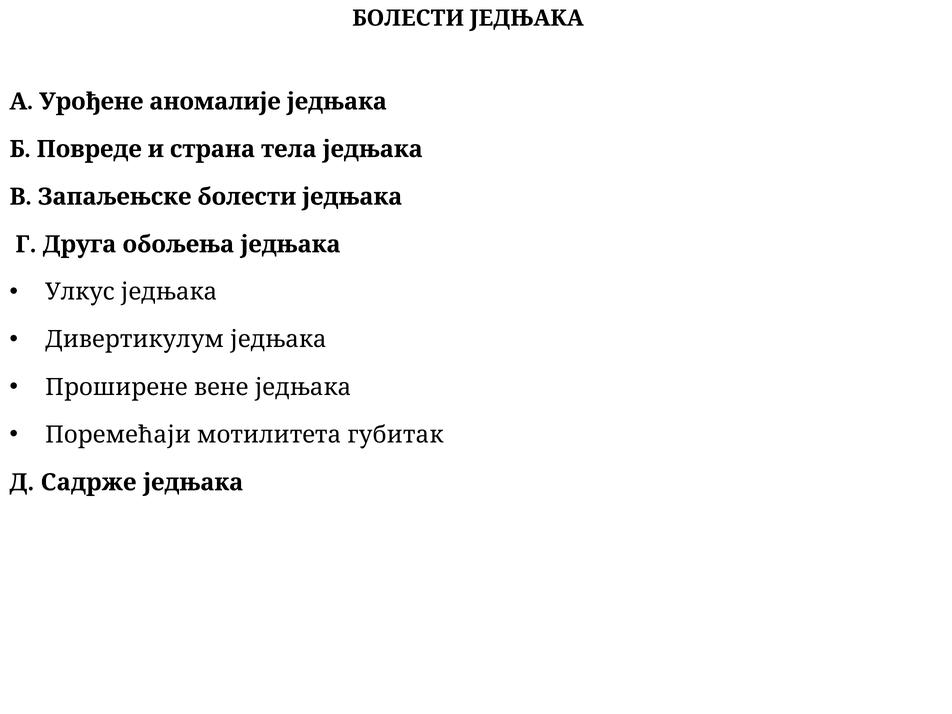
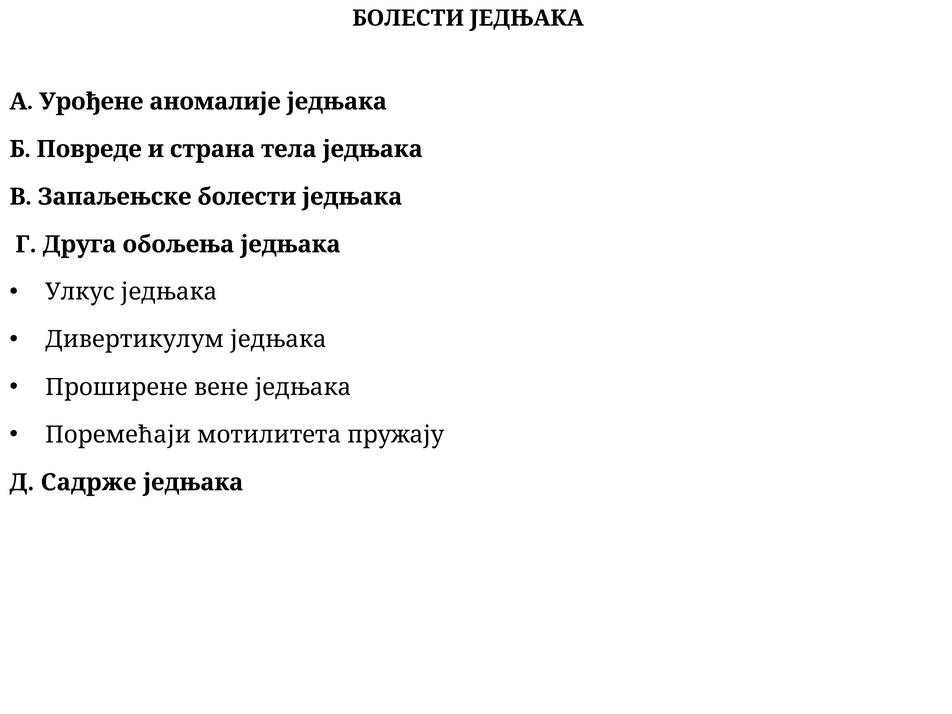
губитак: губитак -> пружају
